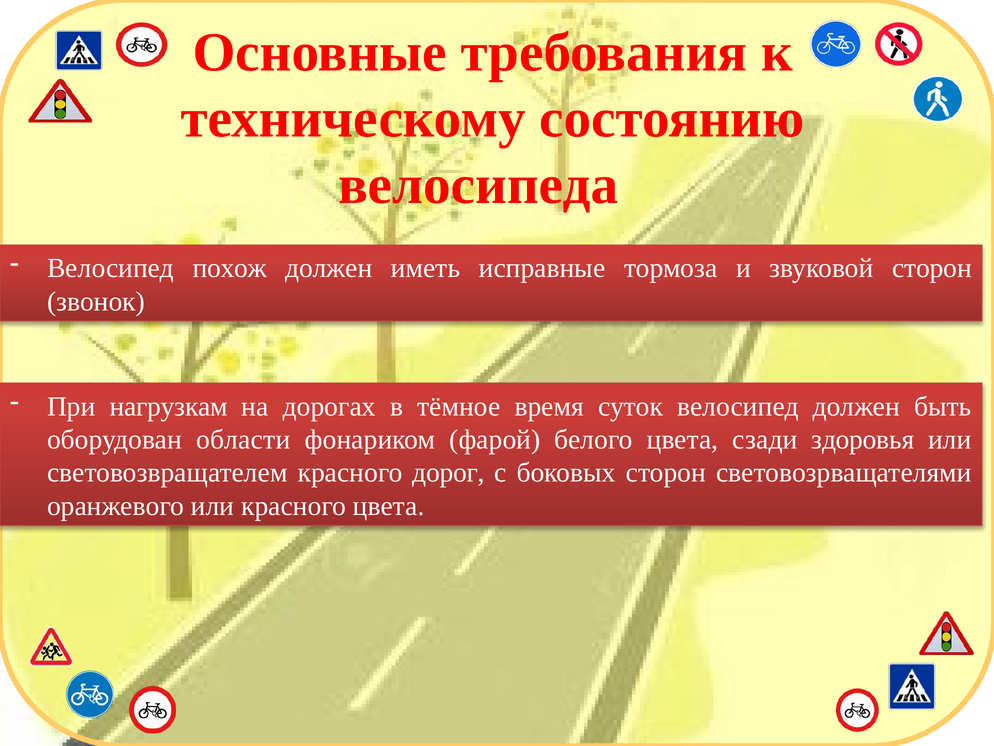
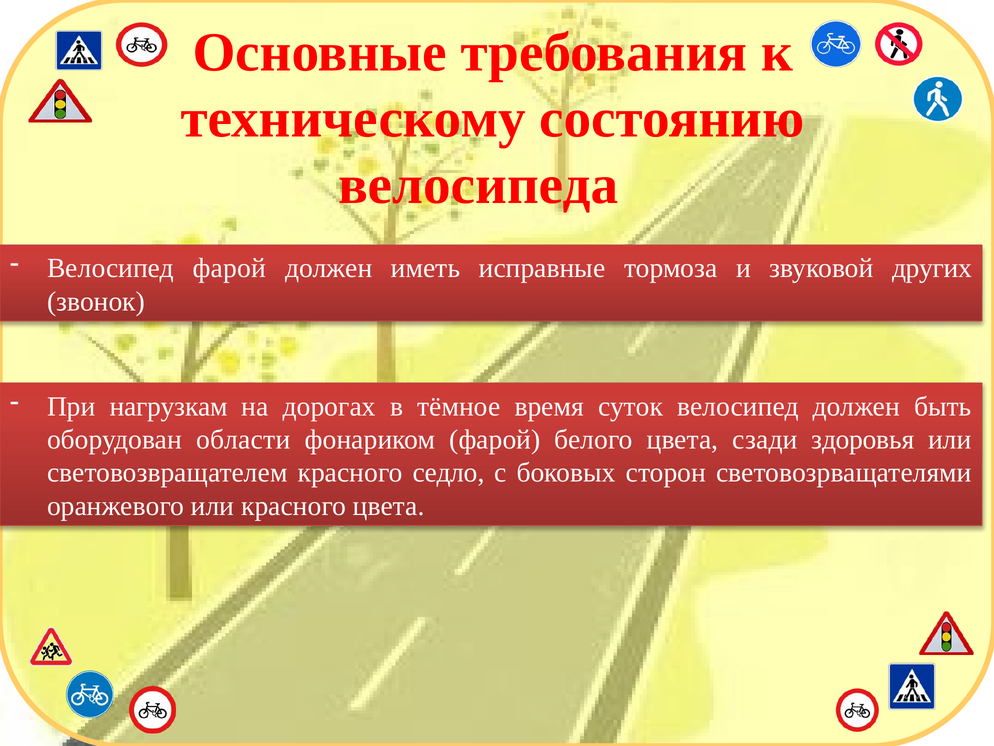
Велосипед похож: похож -> фарой
звуковой сторон: сторон -> других
дорог: дорог -> седло
